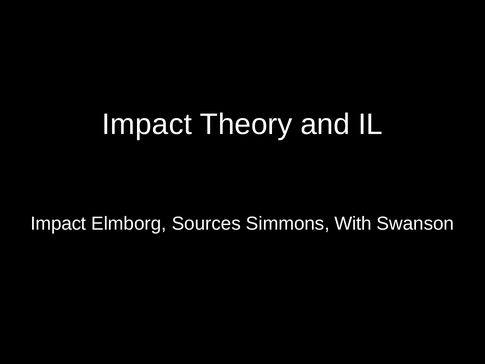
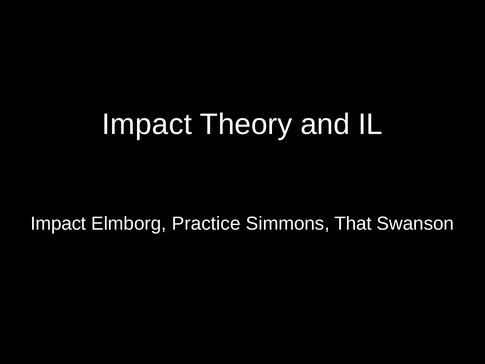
Sources: Sources -> Practice
With: With -> That
